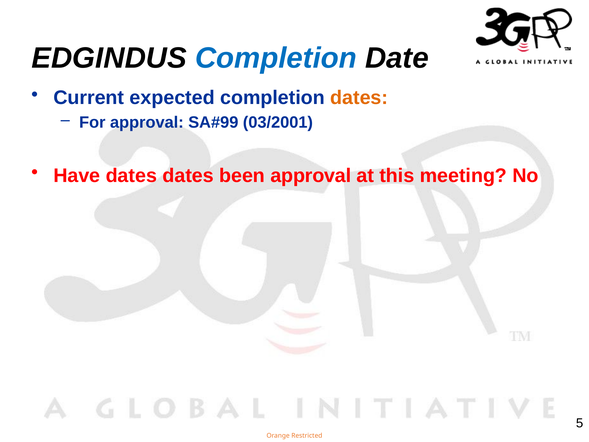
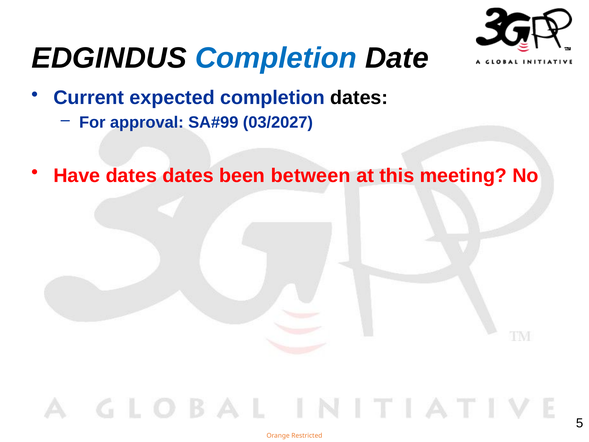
dates at (359, 98) colour: orange -> black
03/2001: 03/2001 -> 03/2027
been approval: approval -> between
